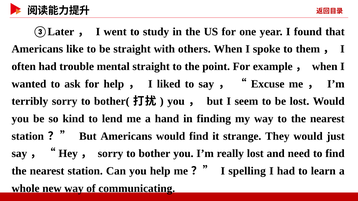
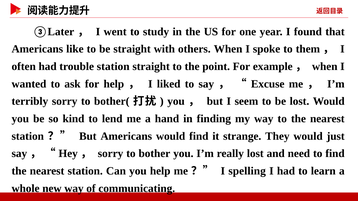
trouble mental: mental -> station
